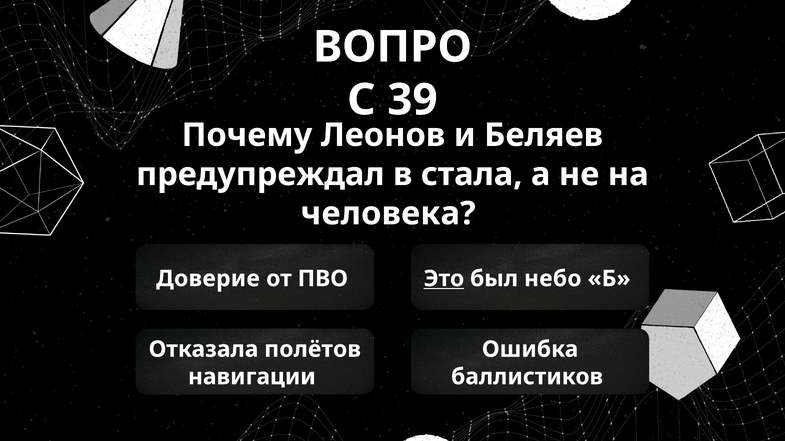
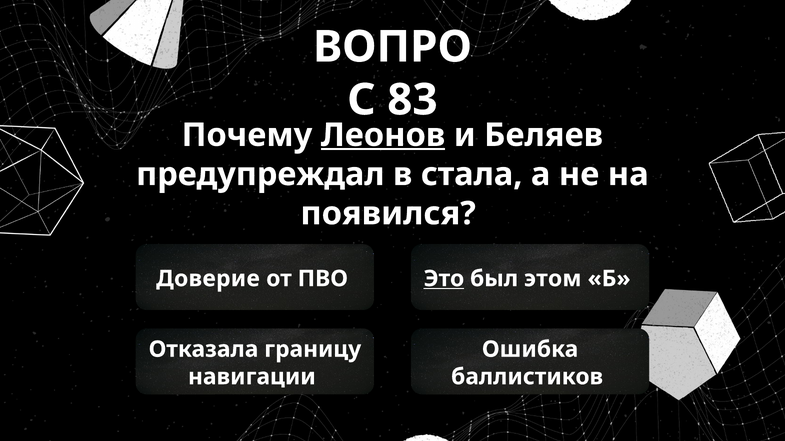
39: 39 -> 83
Леонов underline: none -> present
человека: человека -> появился
небо: небо -> этом
полётов: полётов -> границу
